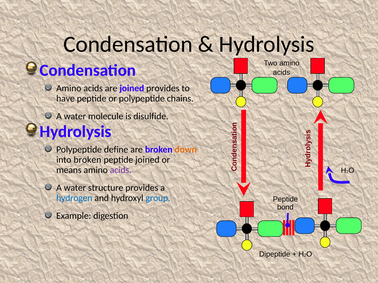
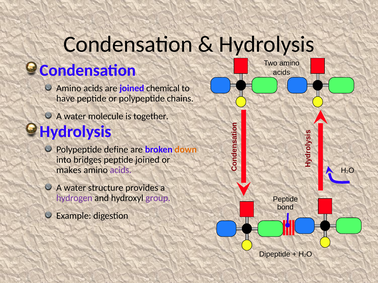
joined provides: provides -> chemical
disulfide: disulfide -> together
into broken: broken -> bridges
means: means -> makes
hydrogen colour: blue -> purple
group colour: blue -> purple
